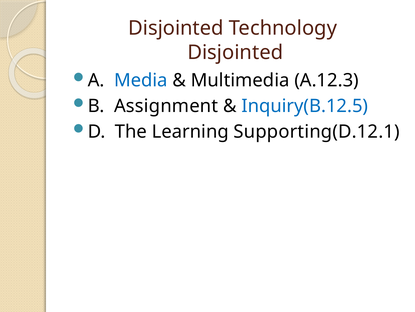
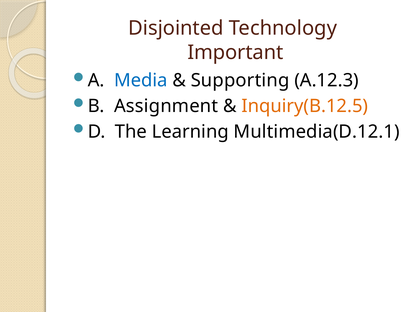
Disjointed at (235, 52): Disjointed -> Important
Multimedia: Multimedia -> Supporting
Inquiry(B.12.5 colour: blue -> orange
Supporting(D.12.1: Supporting(D.12.1 -> Multimedia(D.12.1
